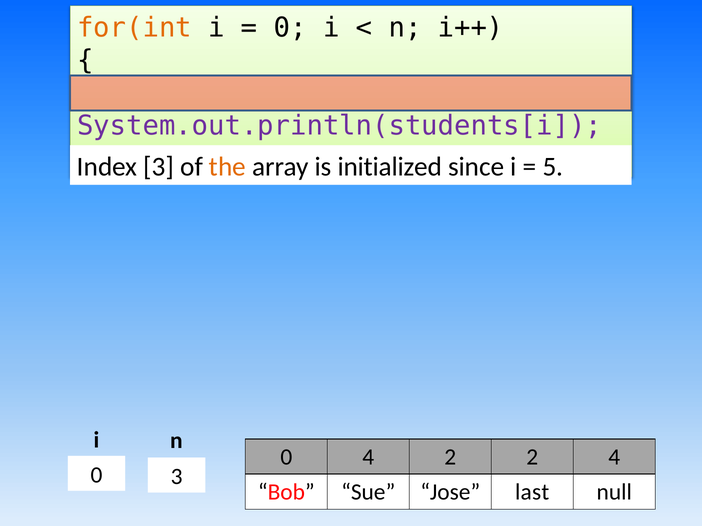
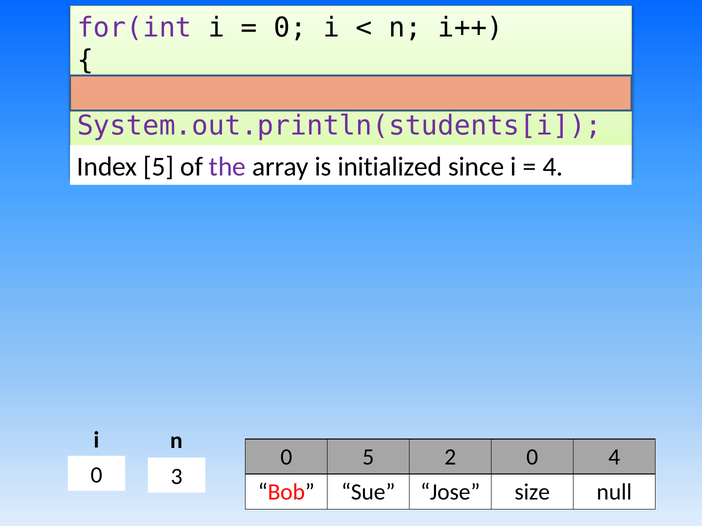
for(int colour: orange -> purple
3 at (159, 167): 3 -> 5
the colour: orange -> purple
5 at (553, 167): 5 -> 4
0 4: 4 -> 5
2 2: 2 -> 0
last: last -> size
